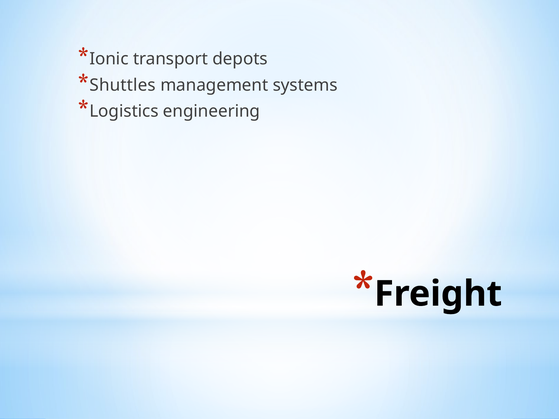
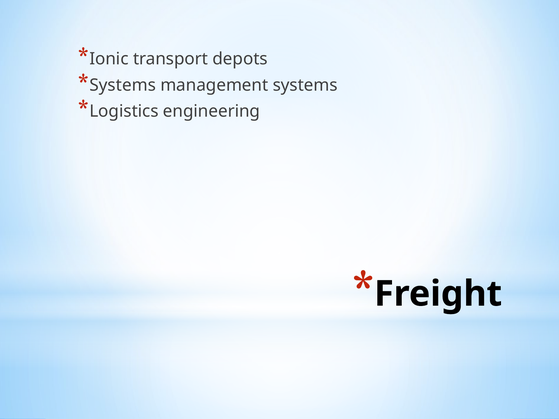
Shuttles at (123, 85): Shuttles -> Systems
